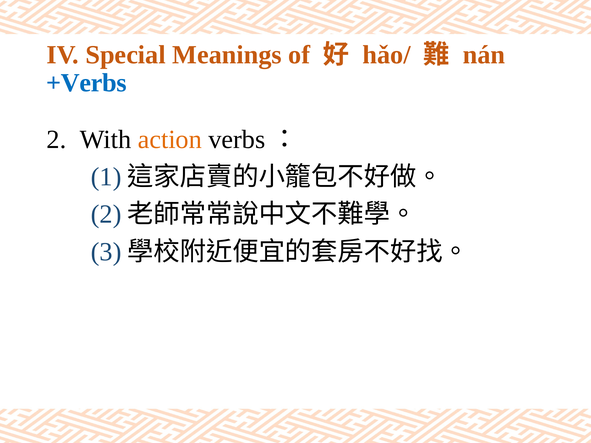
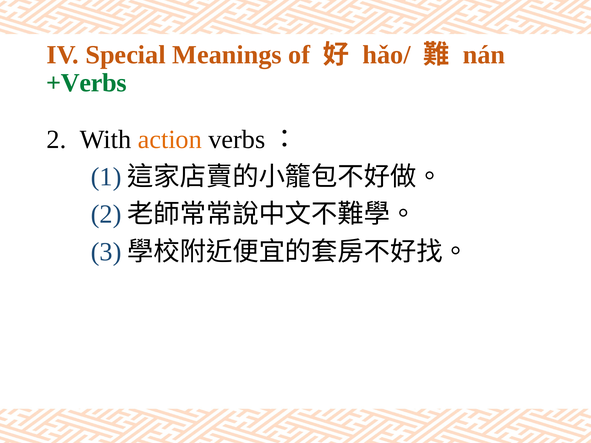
+Verbs colour: blue -> green
